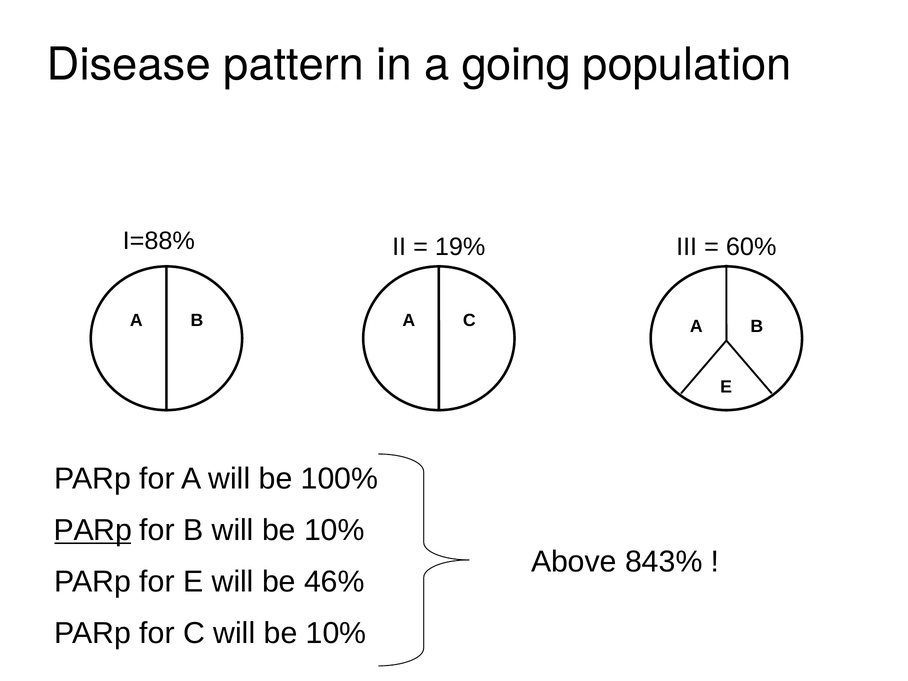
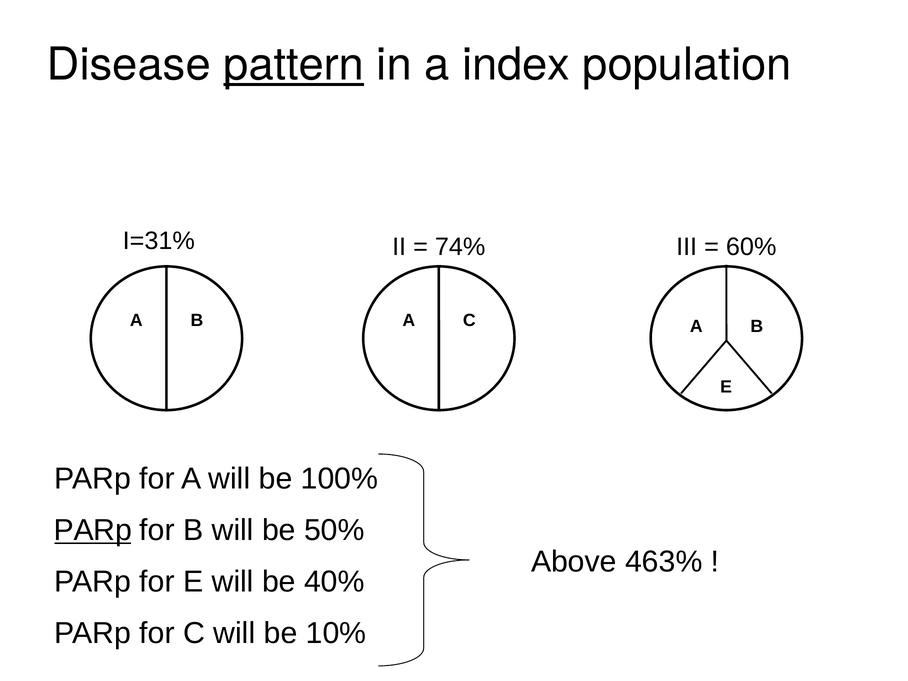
pattern underline: none -> present
going: going -> index
I=88%: I=88% -> I=31%
19%: 19% -> 74%
B will be 10%: 10% -> 50%
843%: 843% -> 463%
46%: 46% -> 40%
